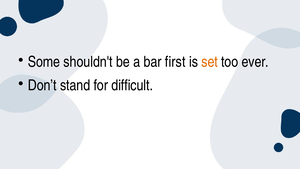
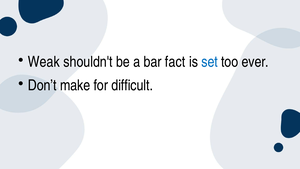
Some: Some -> Weak
first: first -> fact
set colour: orange -> blue
stand: stand -> make
